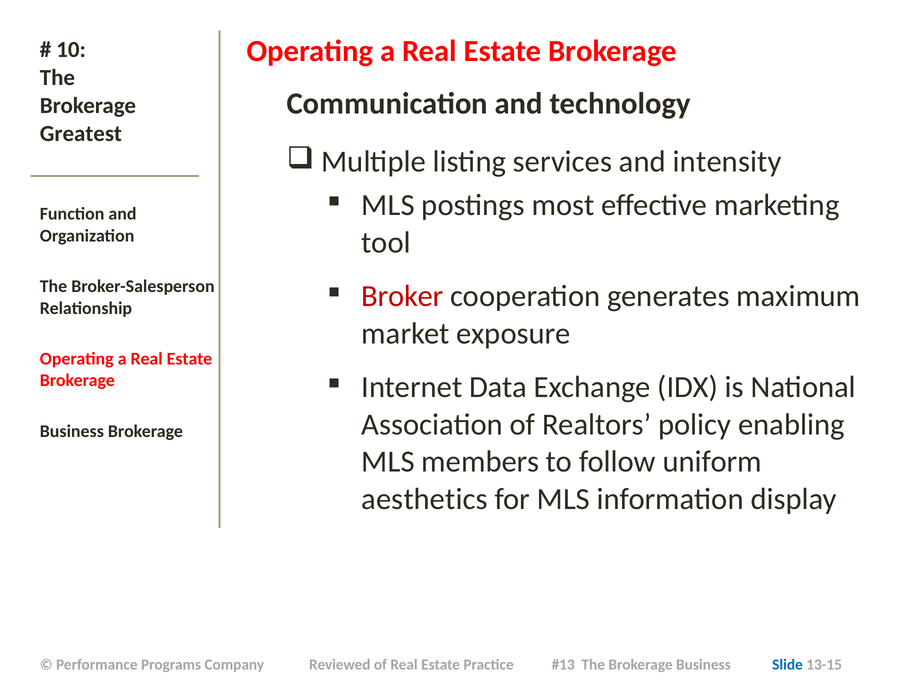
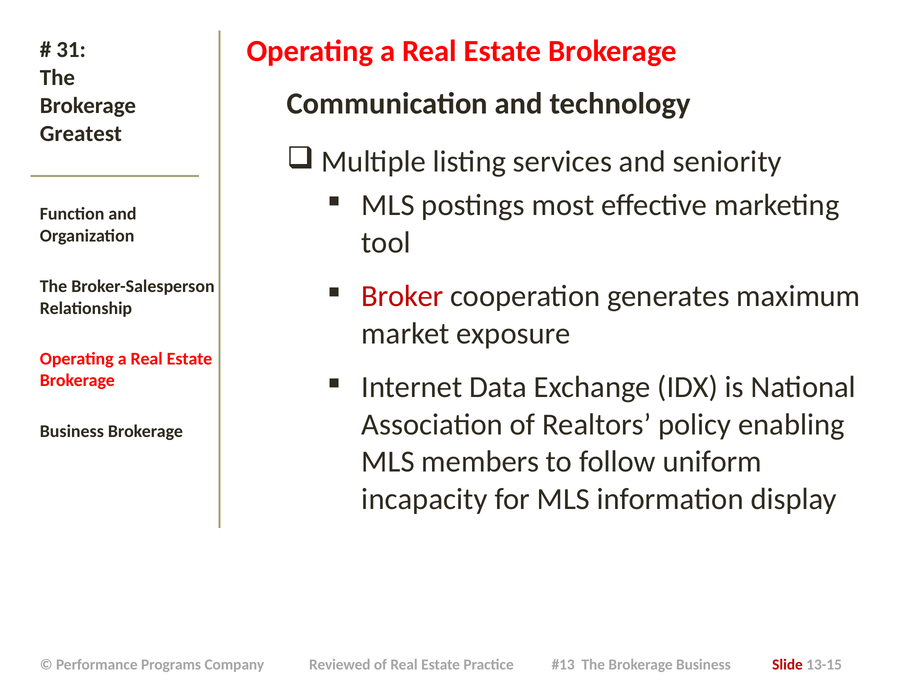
10: 10 -> 31
intensity: intensity -> seniority
aesthetics: aesthetics -> incapacity
Slide colour: blue -> red
